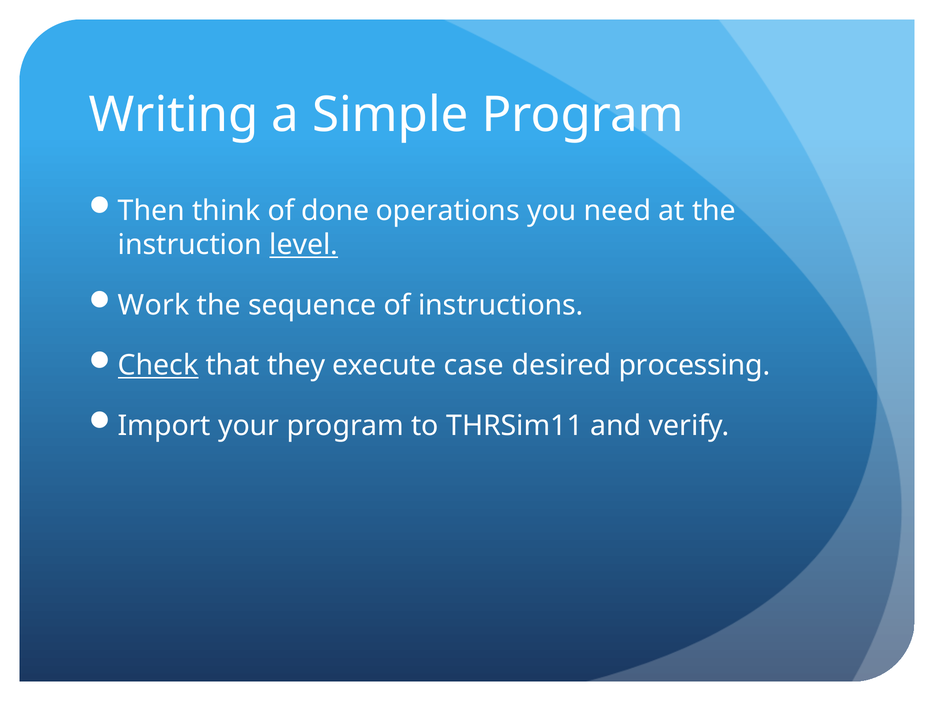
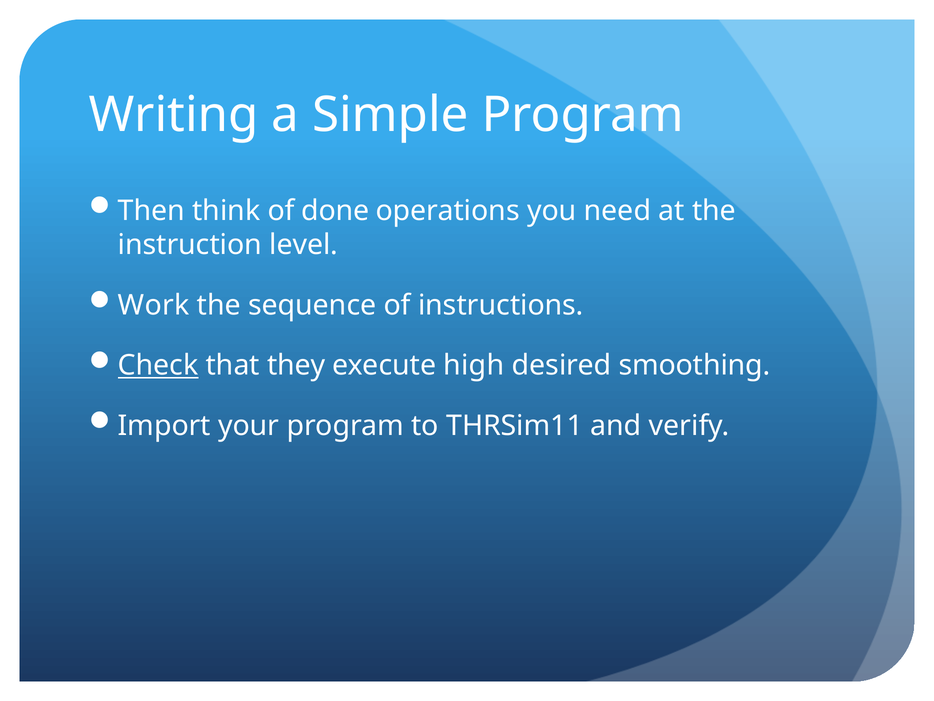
level underline: present -> none
case: case -> high
processing: processing -> smoothing
